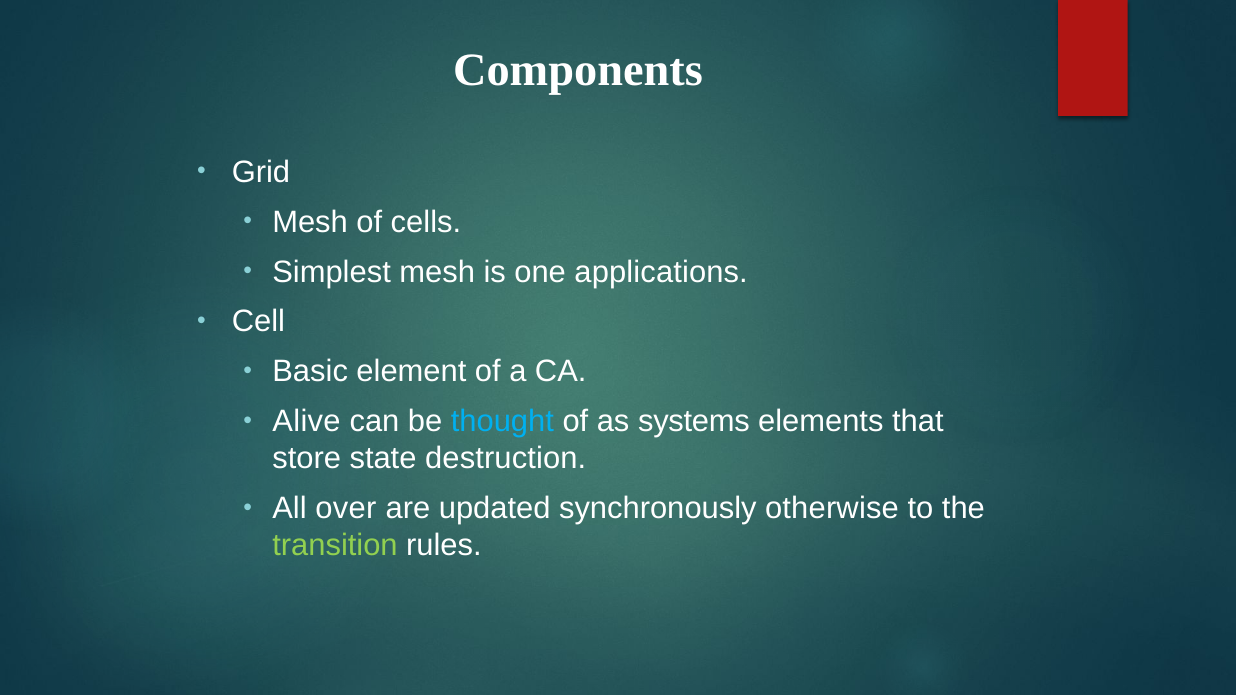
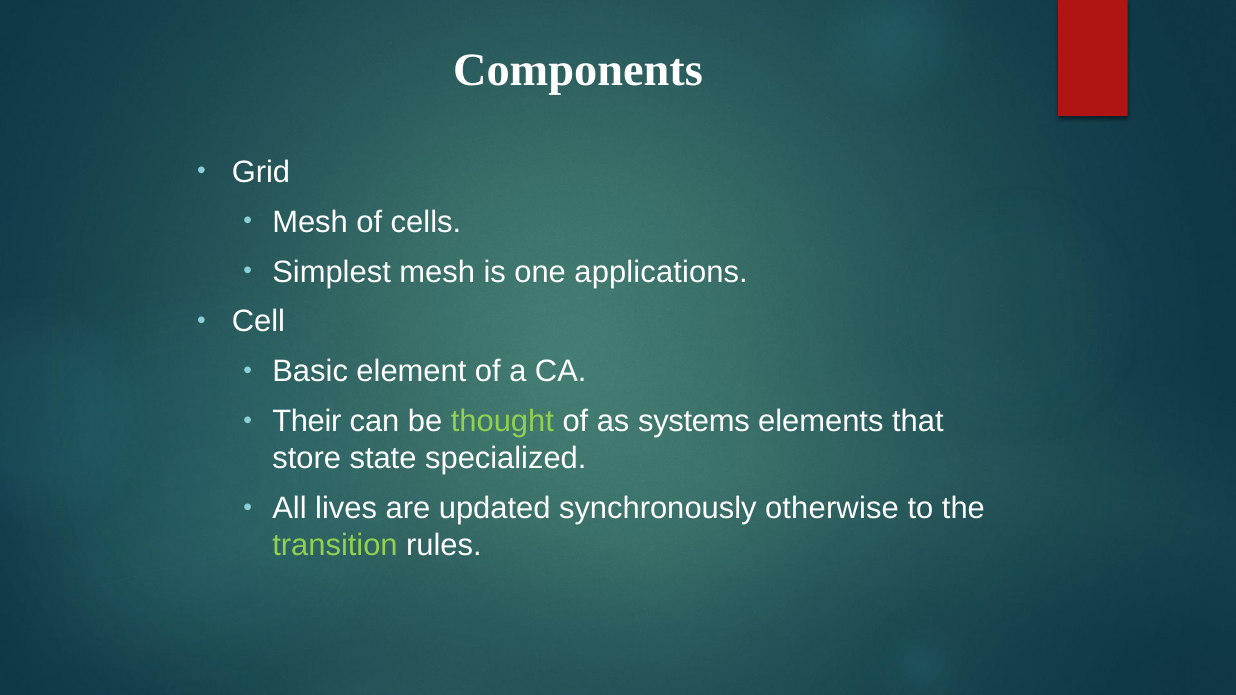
Alive: Alive -> Their
thought colour: light blue -> light green
destruction: destruction -> specialized
over: over -> lives
